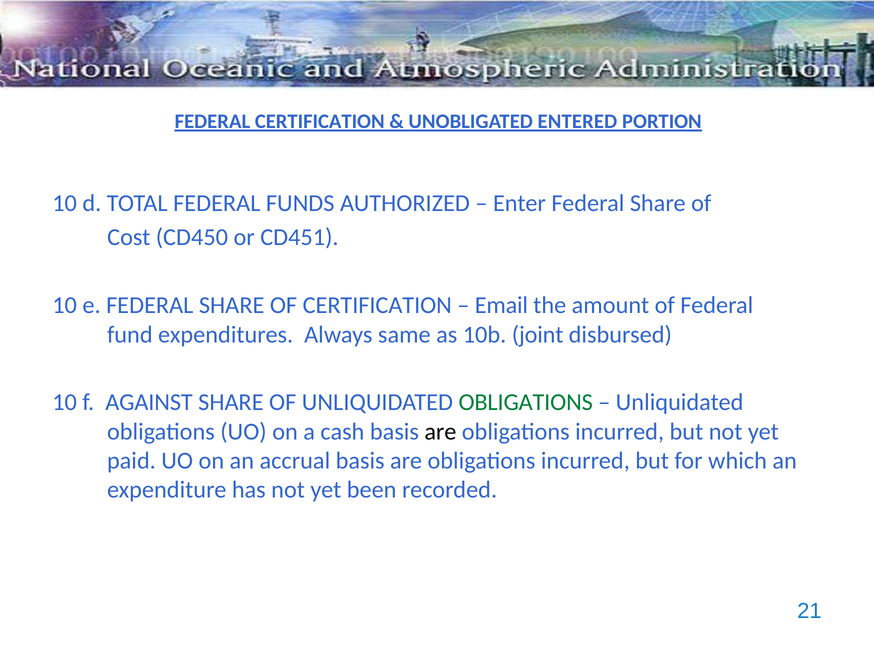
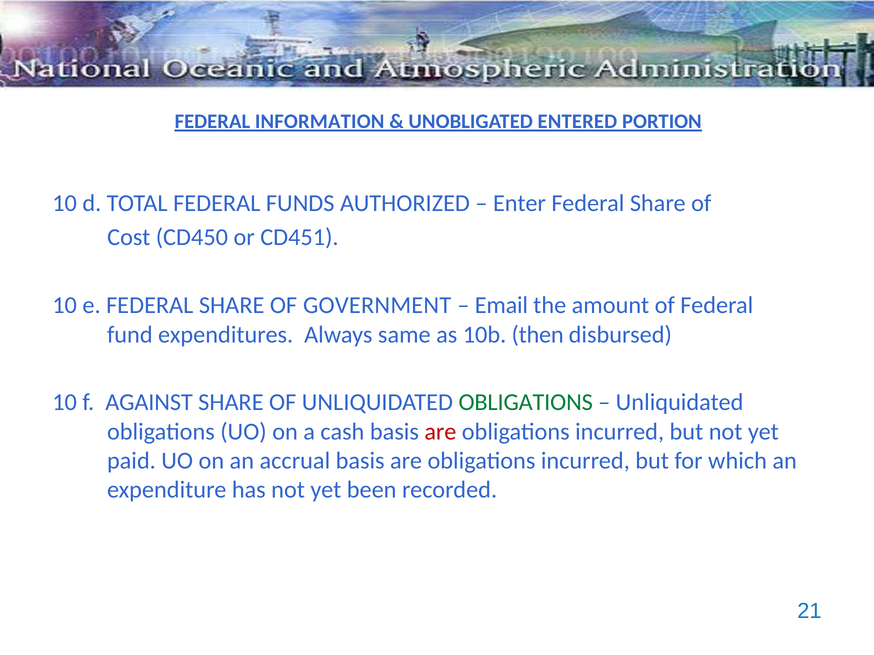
FEDERAL CERTIFICATION: CERTIFICATION -> INFORMATION
OF CERTIFICATION: CERTIFICATION -> GOVERNMENT
joint: joint -> then
are at (440, 432) colour: black -> red
